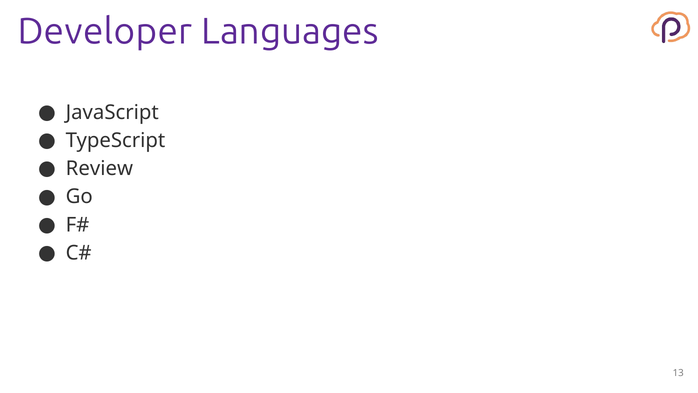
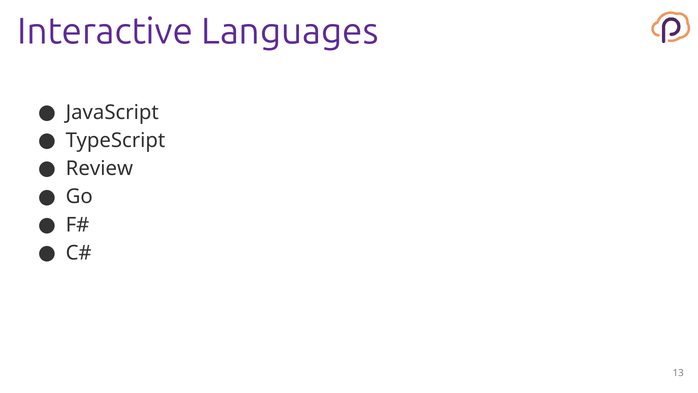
Developer: Developer -> Interactive
